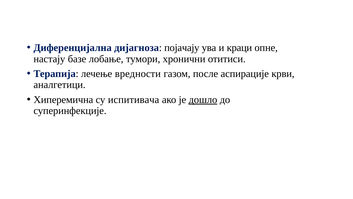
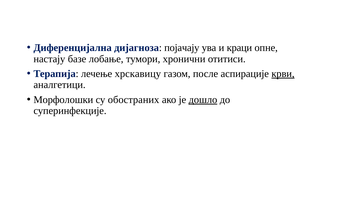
вредности: вредности -> хрскавицу
крви underline: none -> present
Хиперемична: Хиперемична -> Морфолошки
испитивача: испитивача -> обостраних
